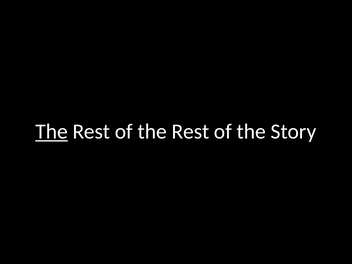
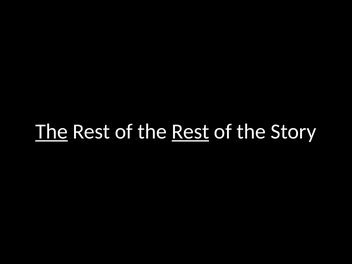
Rest at (190, 132) underline: none -> present
